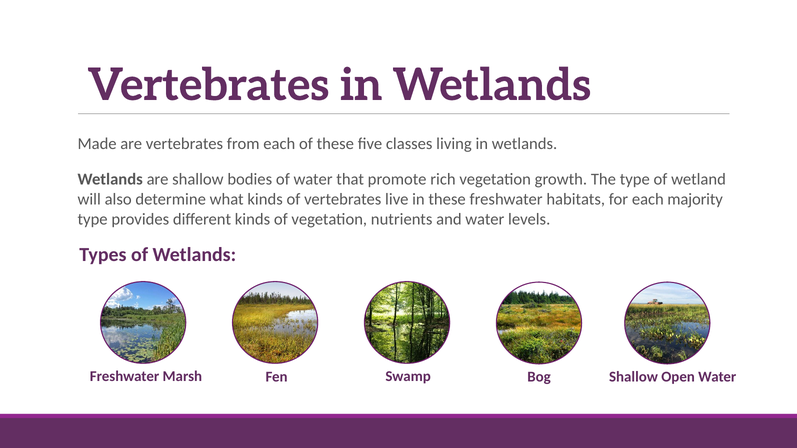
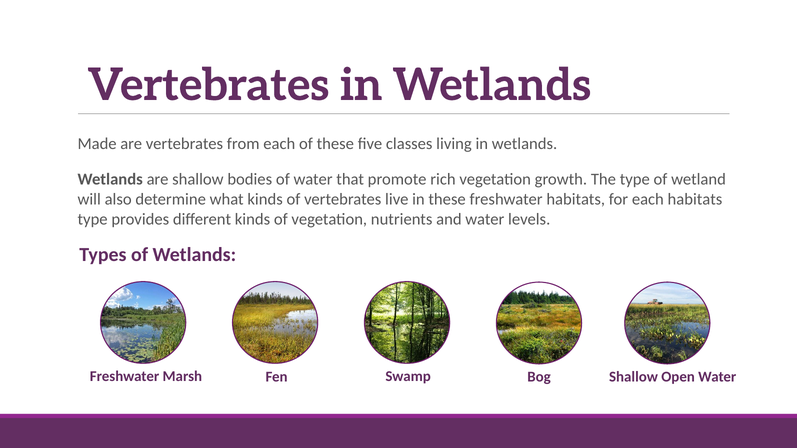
each majority: majority -> habitats
